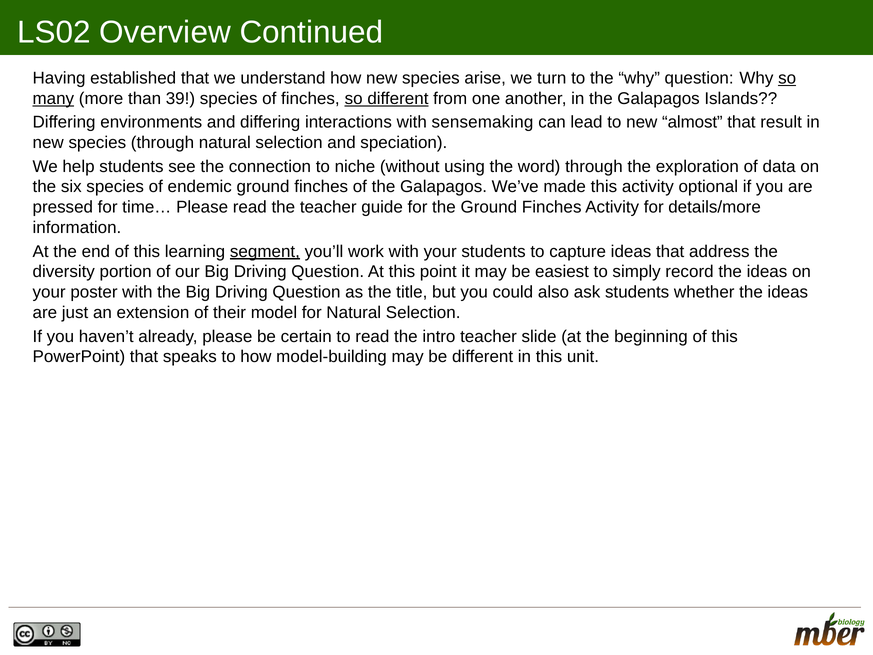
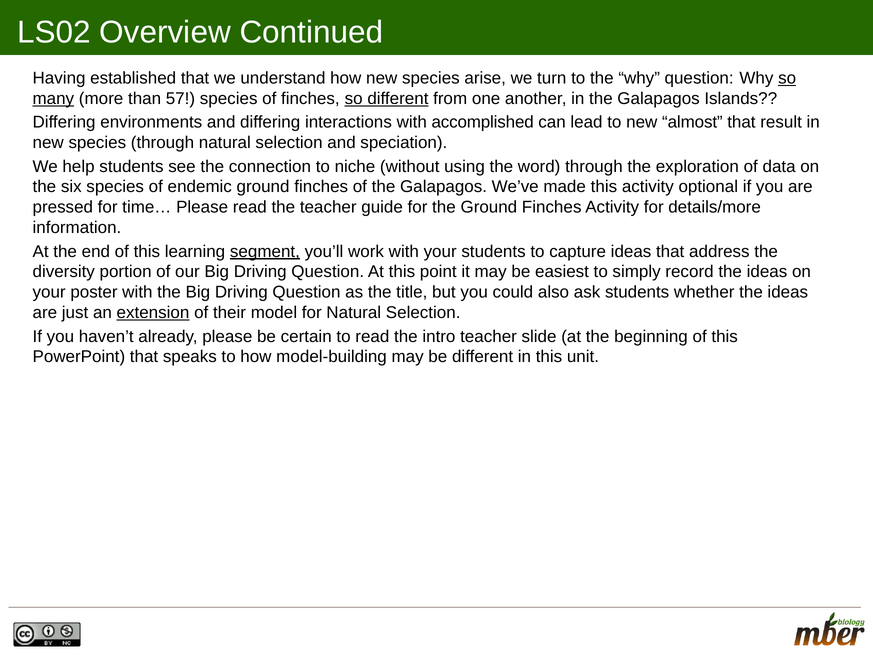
39: 39 -> 57
sensemaking: sensemaking -> accomplished
extension underline: none -> present
